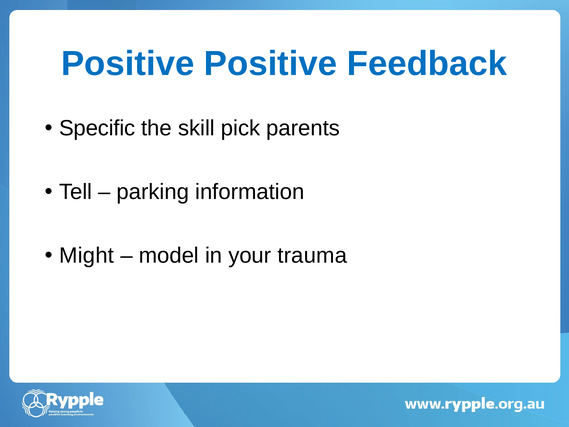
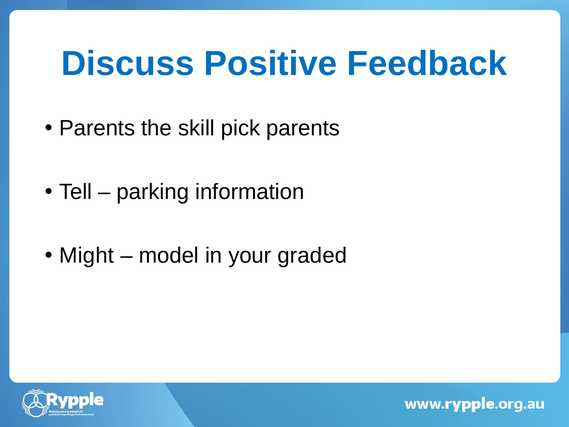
Positive at (128, 64): Positive -> Discuss
Specific at (97, 128): Specific -> Parents
trauma: trauma -> graded
